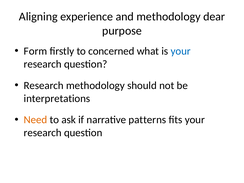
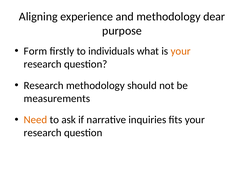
concerned: concerned -> individuals
your at (181, 51) colour: blue -> orange
interpretations: interpretations -> measurements
patterns: patterns -> inquiries
